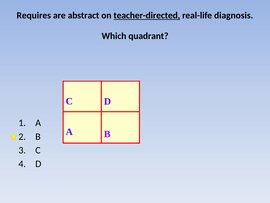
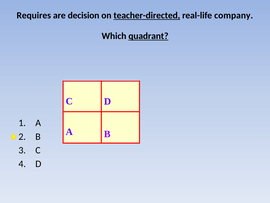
abstract: abstract -> decision
diagnosis: diagnosis -> company
quadrant underline: none -> present
